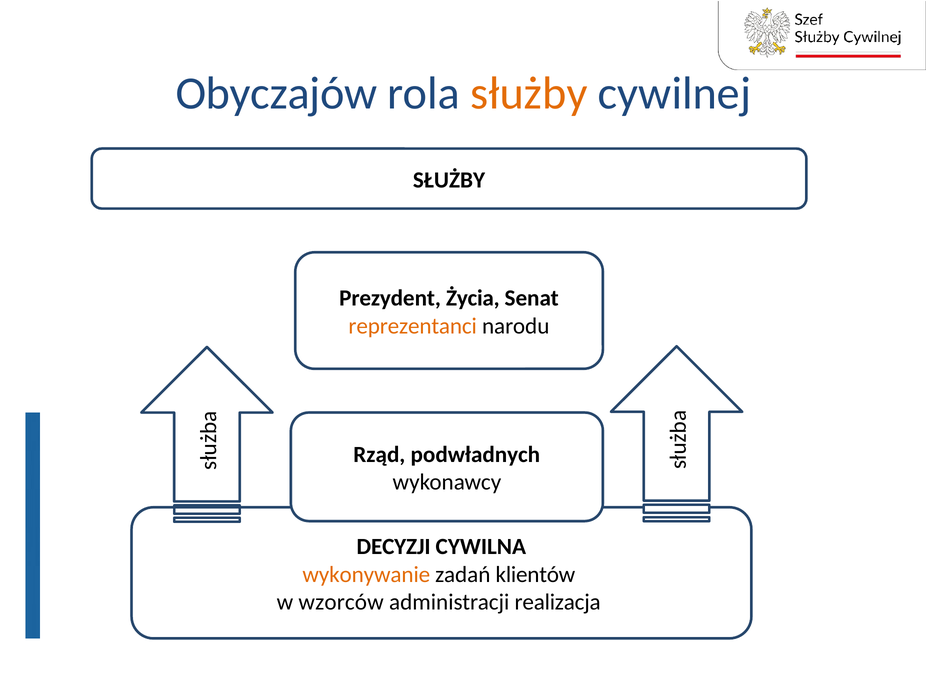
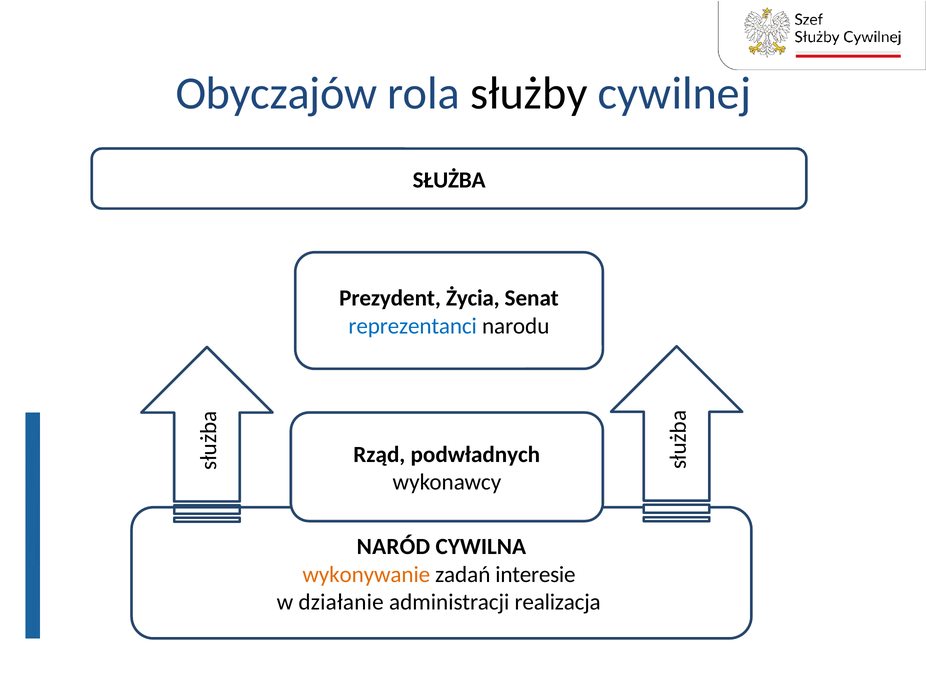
służby at (529, 94) colour: orange -> black
SŁUŻBY at (449, 180): SŁUŻBY -> SŁUŻBA
reprezentanci colour: orange -> blue
DECYZJI: DECYZJI -> NARÓD
klientów: klientów -> interesie
wzorców: wzorców -> działanie
